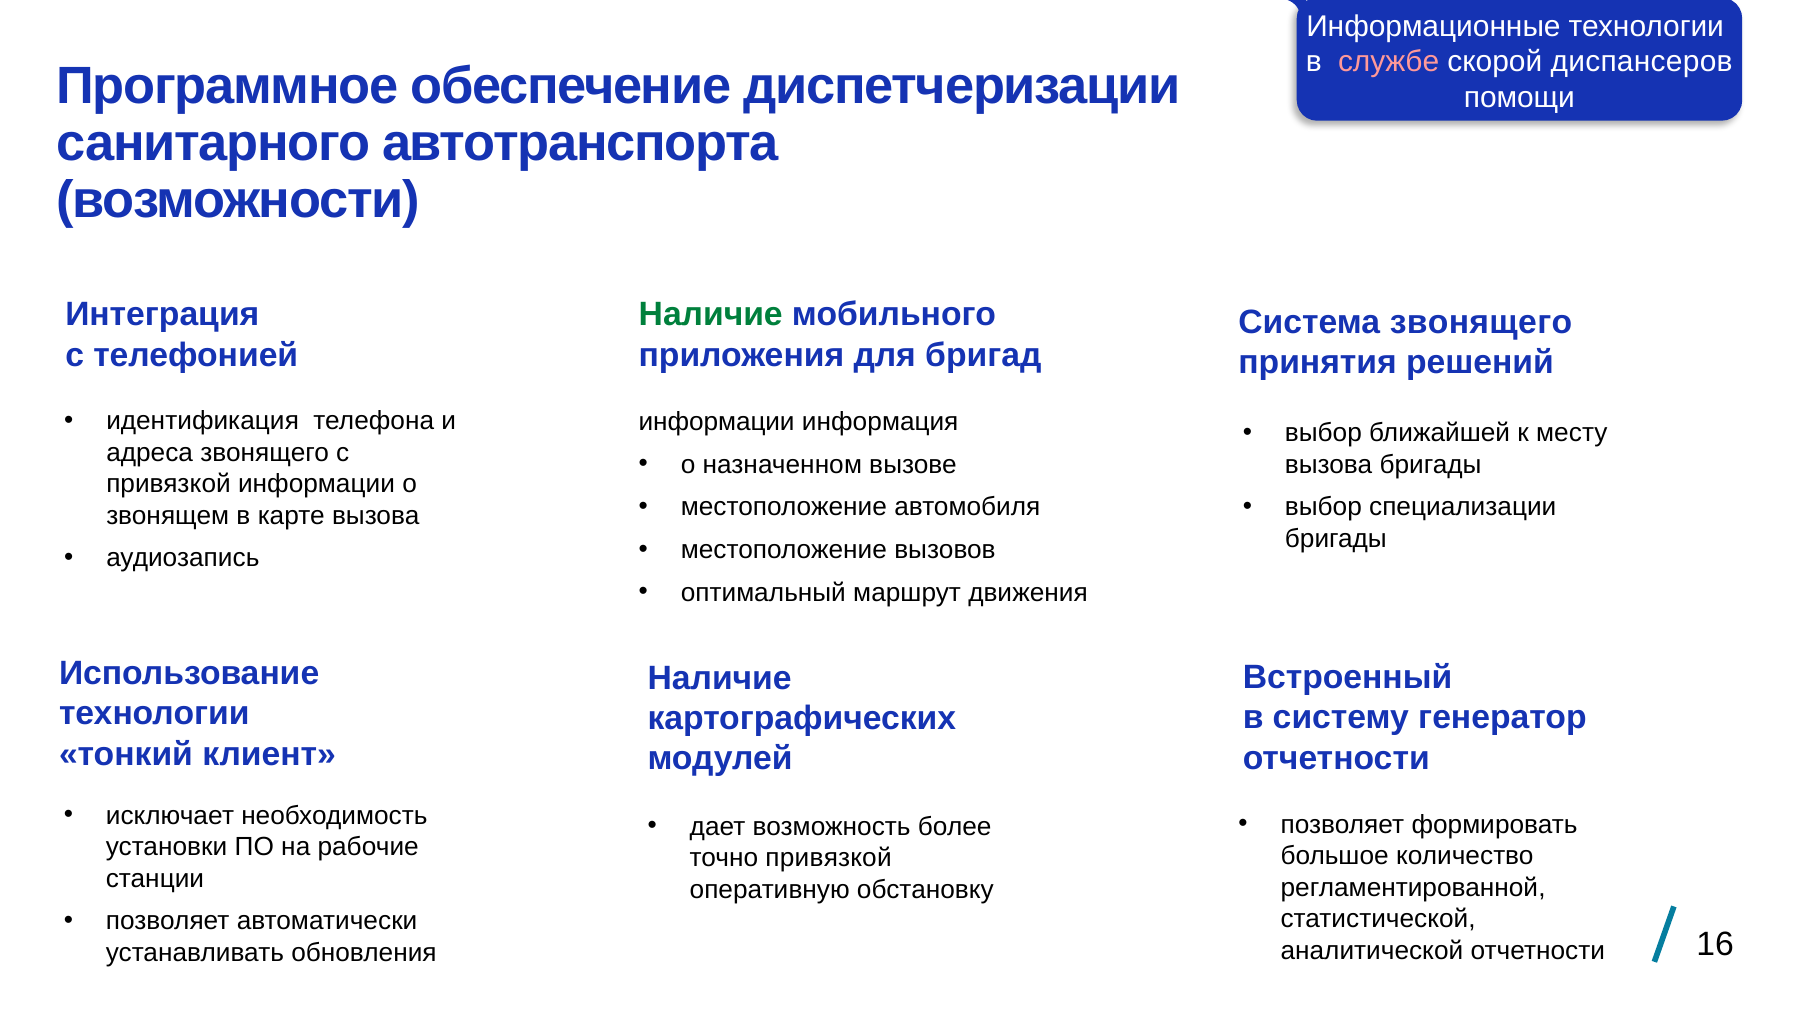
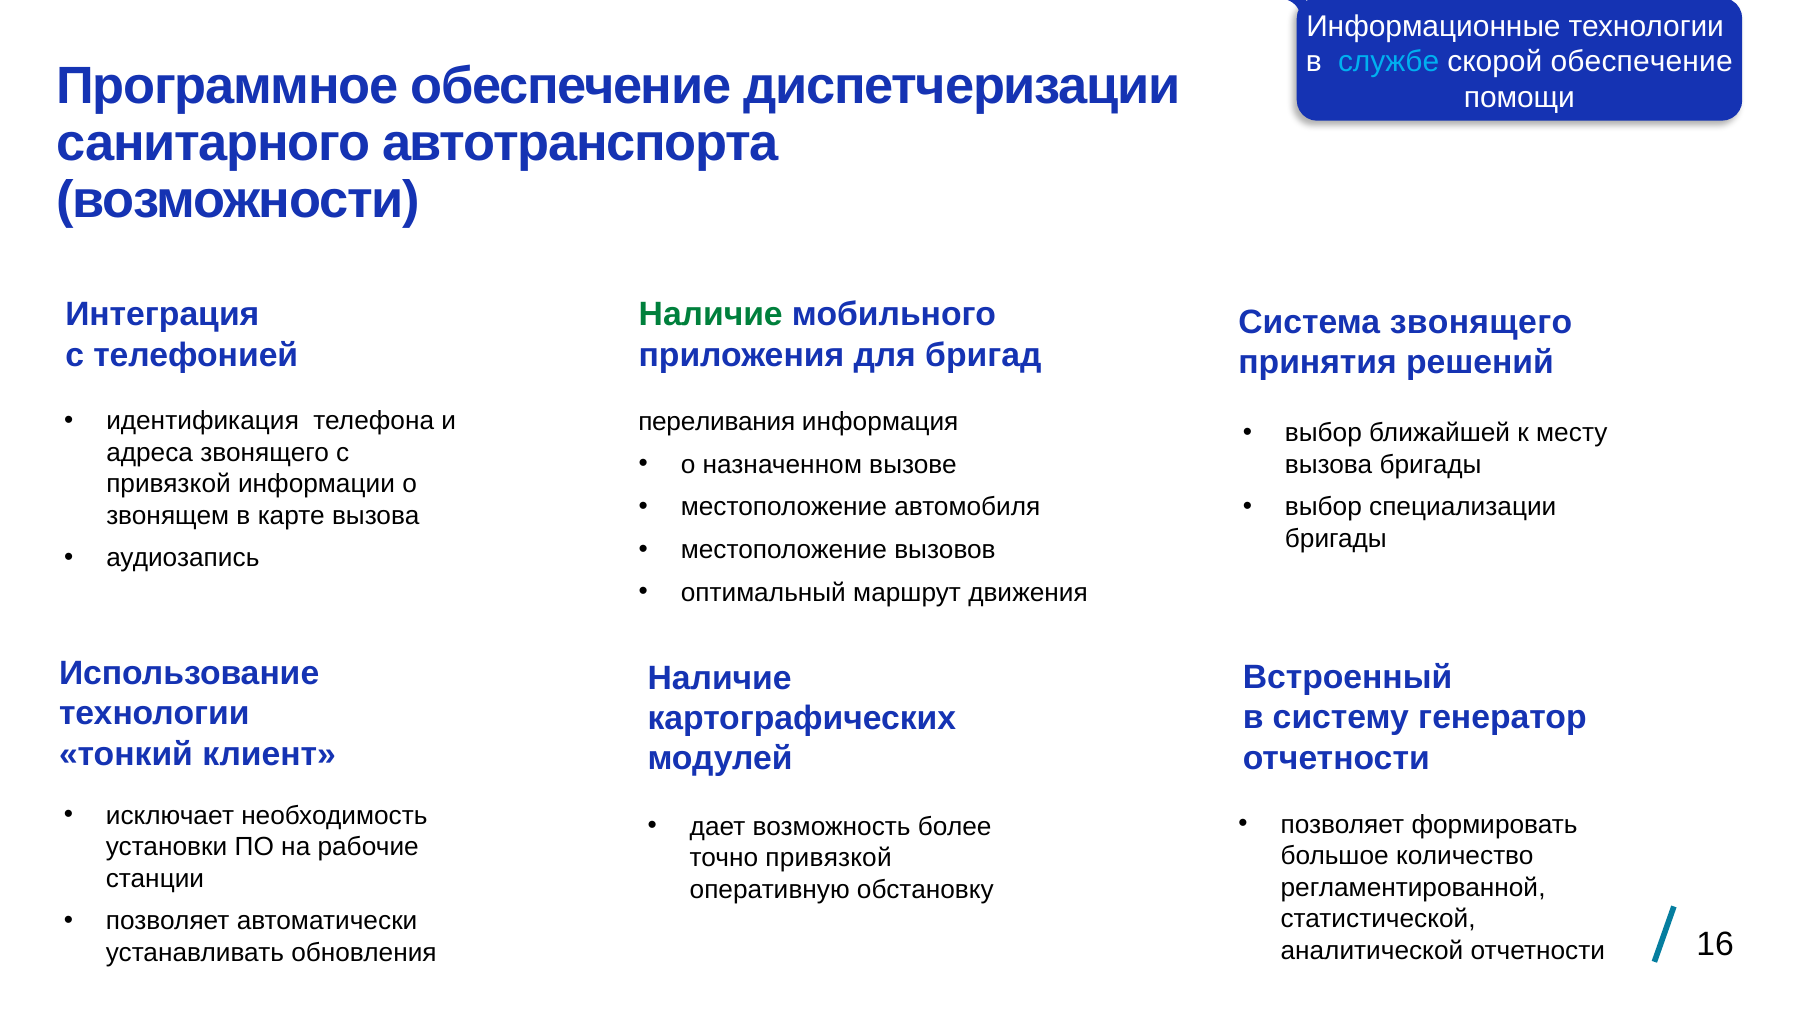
службе colour: pink -> light blue
скорой диспансеров: диспансеров -> обеспечение
информации at (717, 422): информации -> переливания
